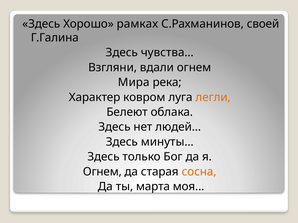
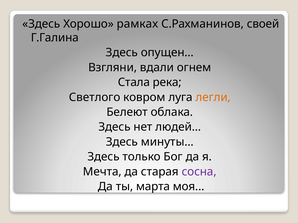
чувства…: чувства… -> опущен…
Мира: Мира -> Стала
Характер: Характер -> Светлого
Огнем at (102, 172): Огнем -> Мечта
сосна colour: orange -> purple
